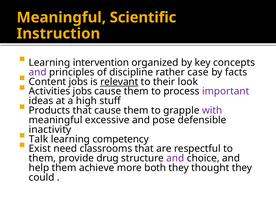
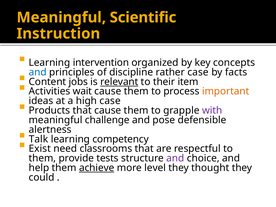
and at (38, 72) colour: purple -> blue
look: look -> item
Activities jobs: jobs -> wait
important colour: purple -> orange
high stuff: stuff -> case
excessive: excessive -> challenge
inactivity: inactivity -> alertness
drug: drug -> tests
achieve underline: none -> present
both: both -> level
